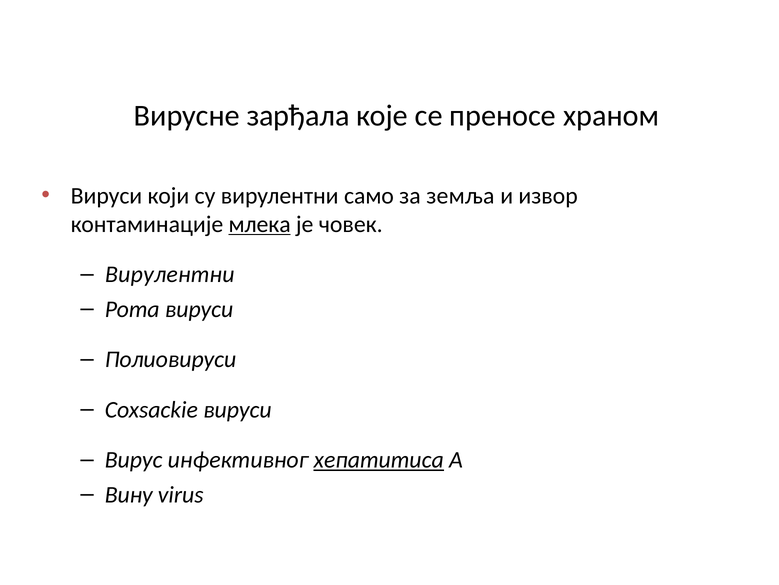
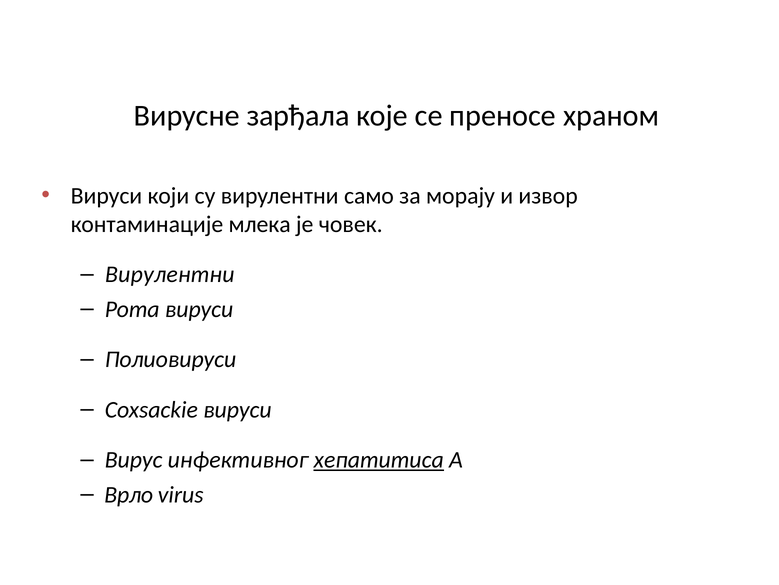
земља: земља -> морају
млека underline: present -> none
Вину: Вину -> Врло
